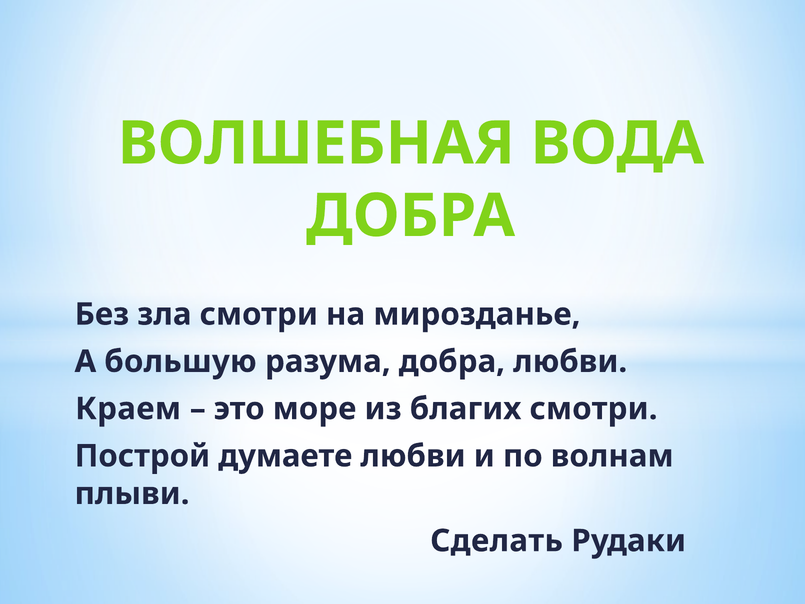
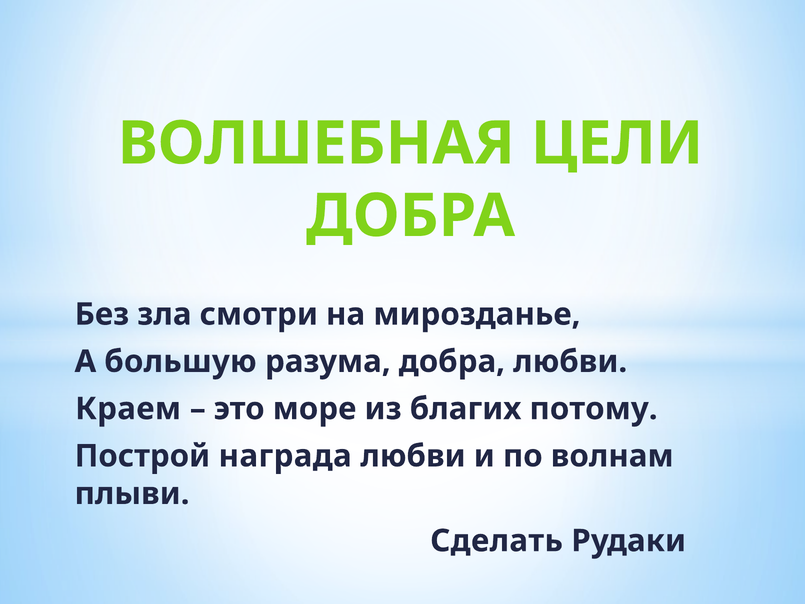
ВОДА: ВОДА -> ЦЕЛИ
благих смотри: смотри -> потому
думаете: думаете -> награда
